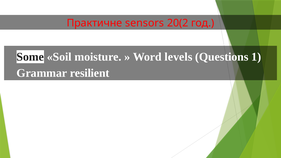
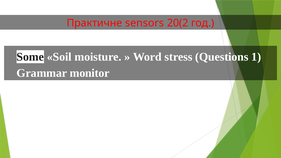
levels: levels -> stress
resilient: resilient -> monitor
